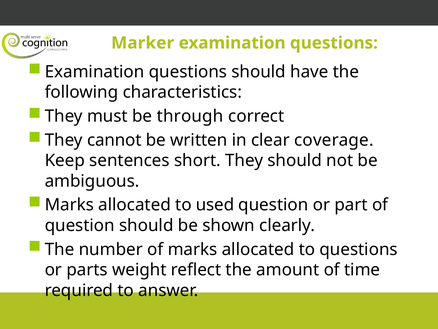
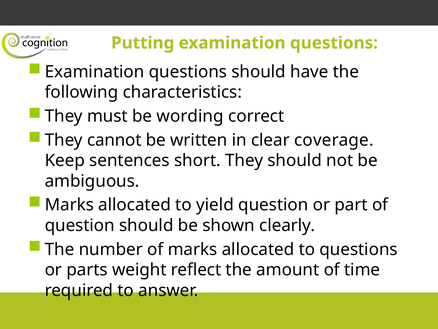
Marker: Marker -> Putting
through: through -> wording
used: used -> yield
